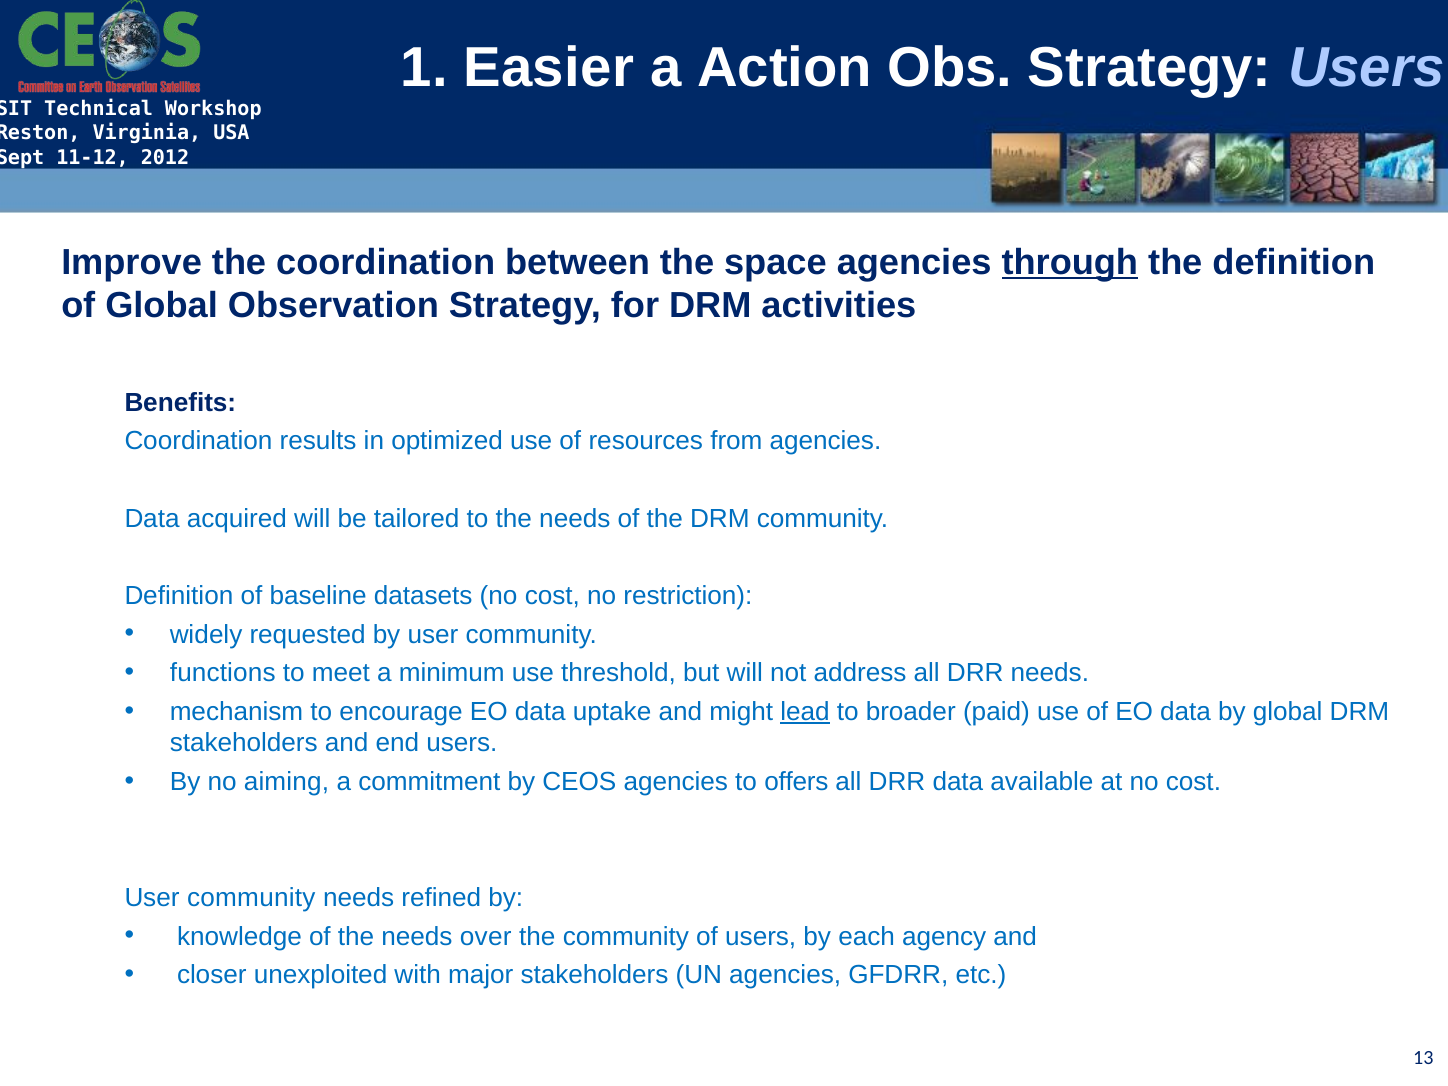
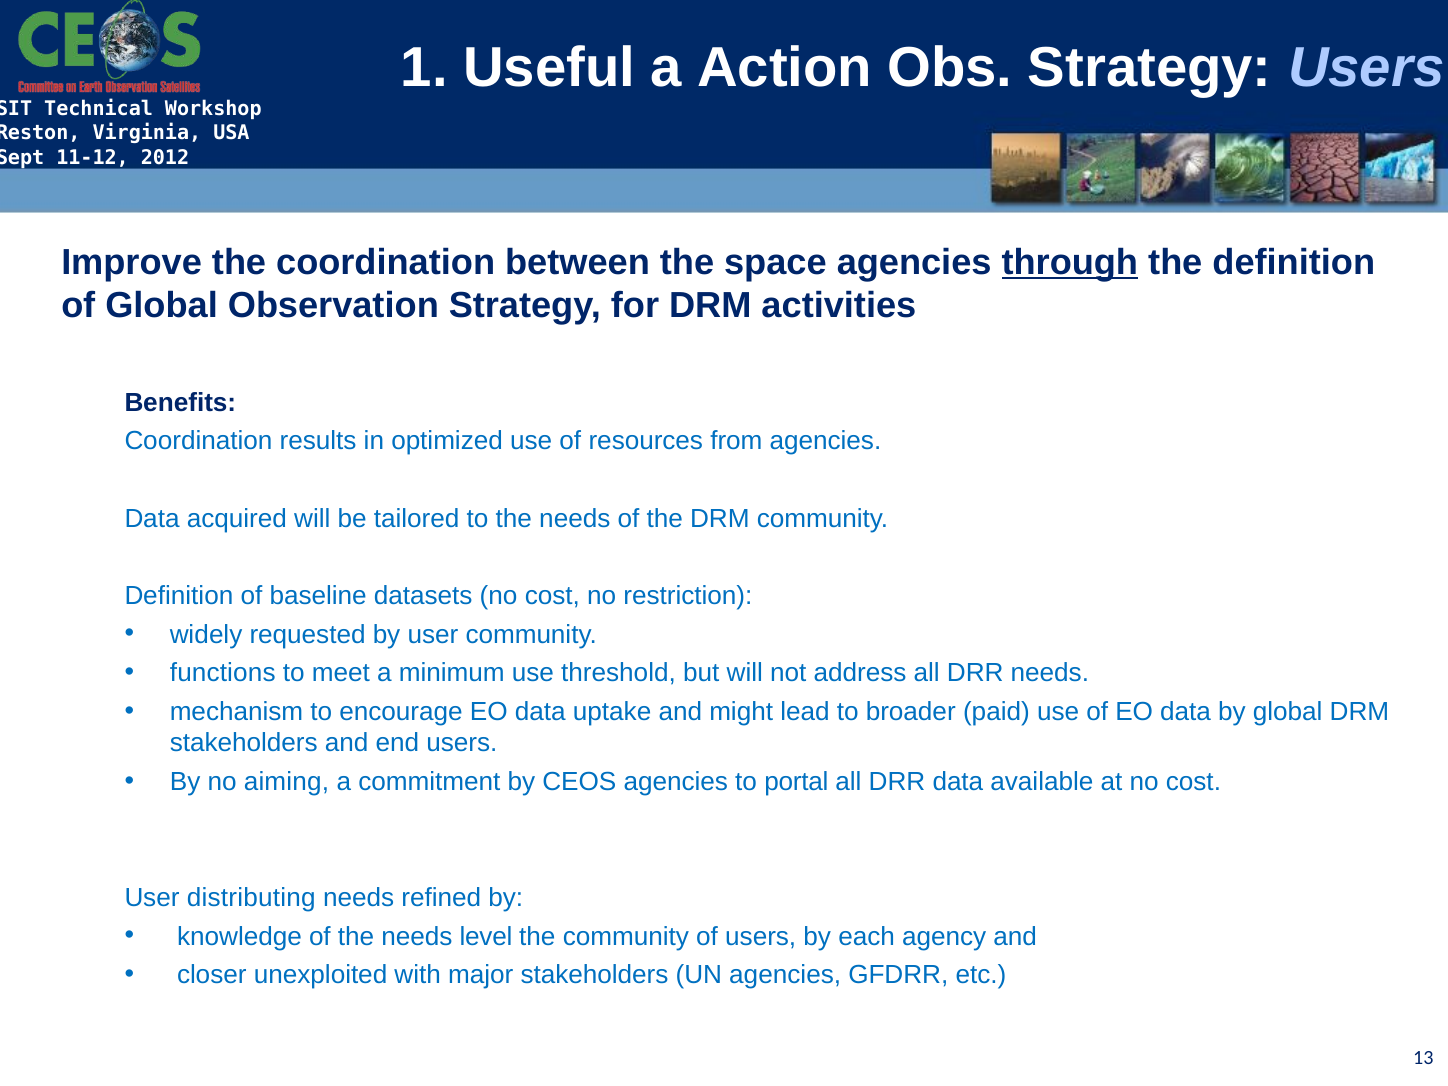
Easier: Easier -> Useful
lead underline: present -> none
offers: offers -> portal
community at (251, 898): community -> distributing
over: over -> level
